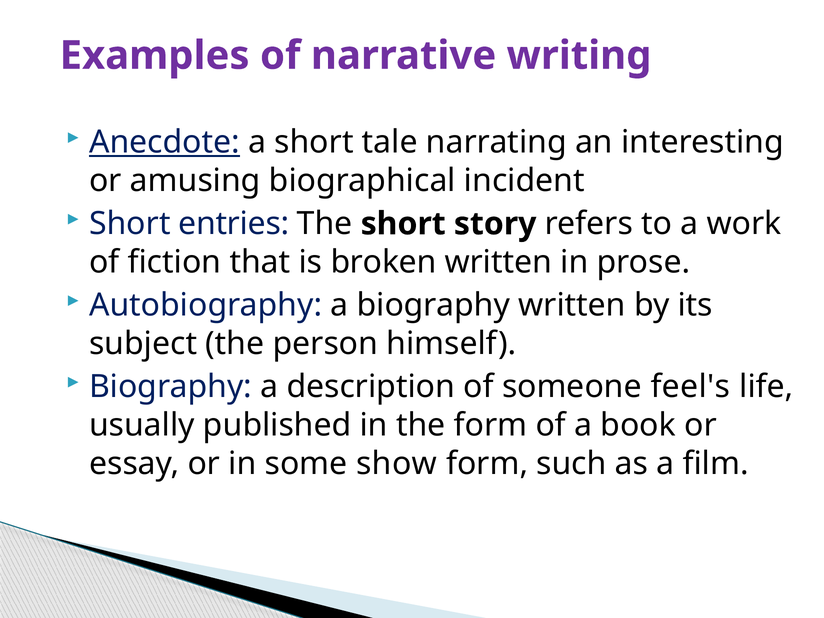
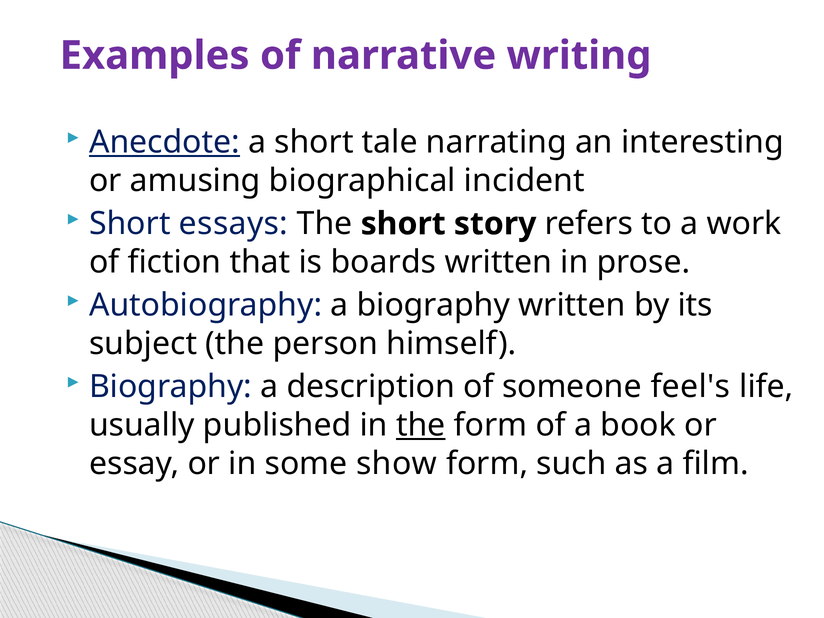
entries: entries -> essays
broken: broken -> boards
the at (421, 425) underline: none -> present
